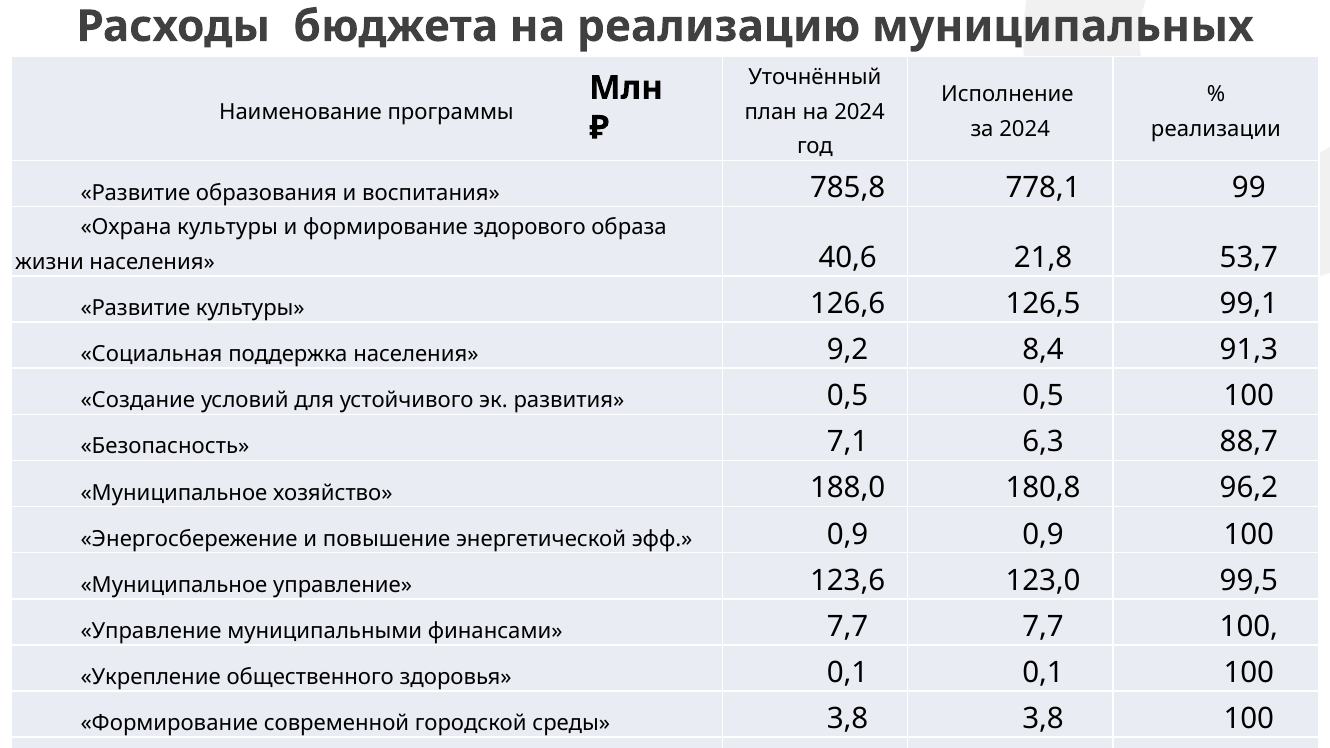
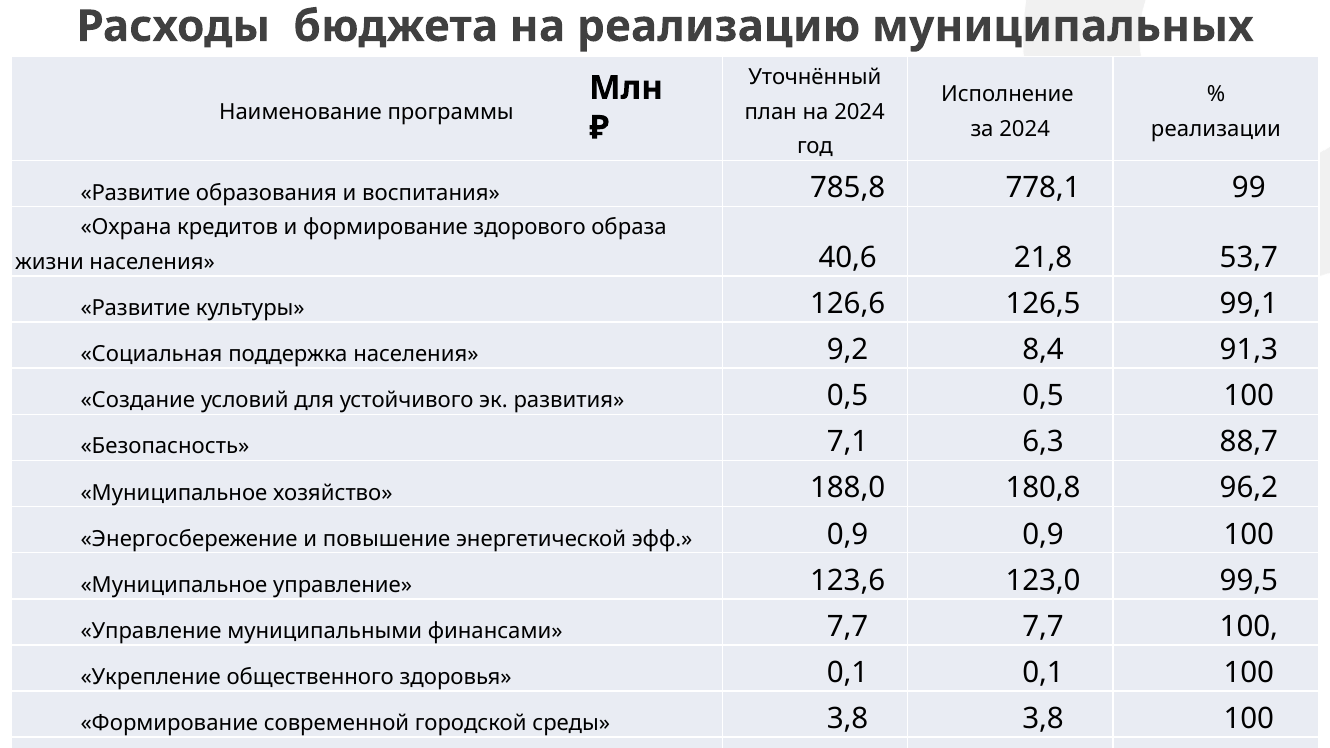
Охрана культуры: культуры -> кредитов
